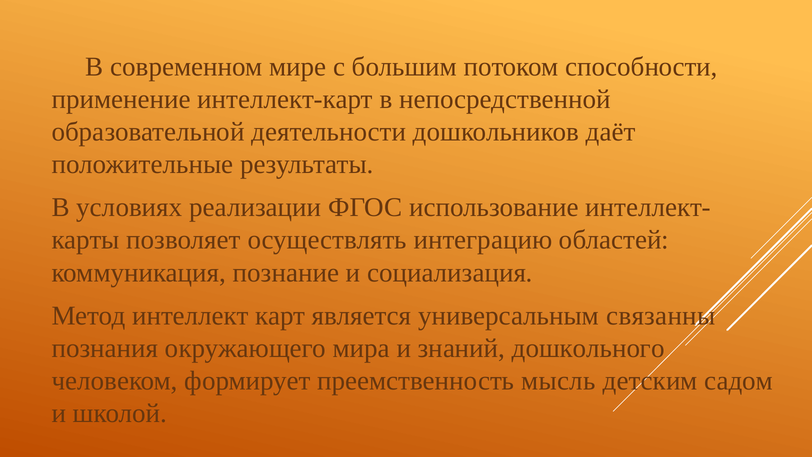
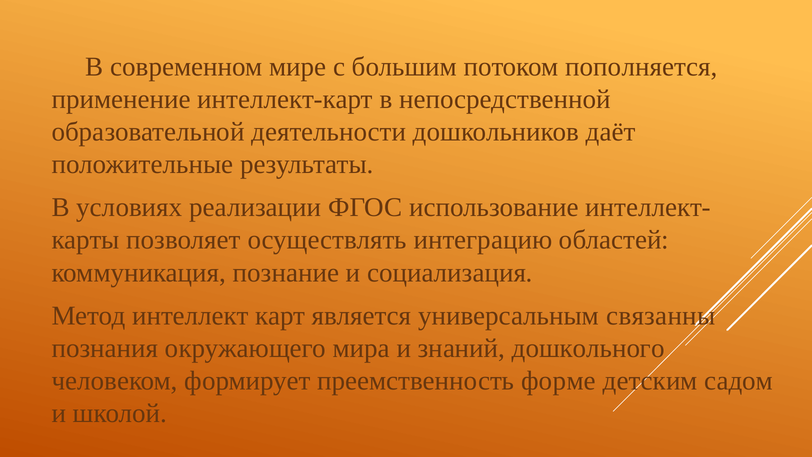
способности: способности -> пополняется
мысль: мысль -> форме
